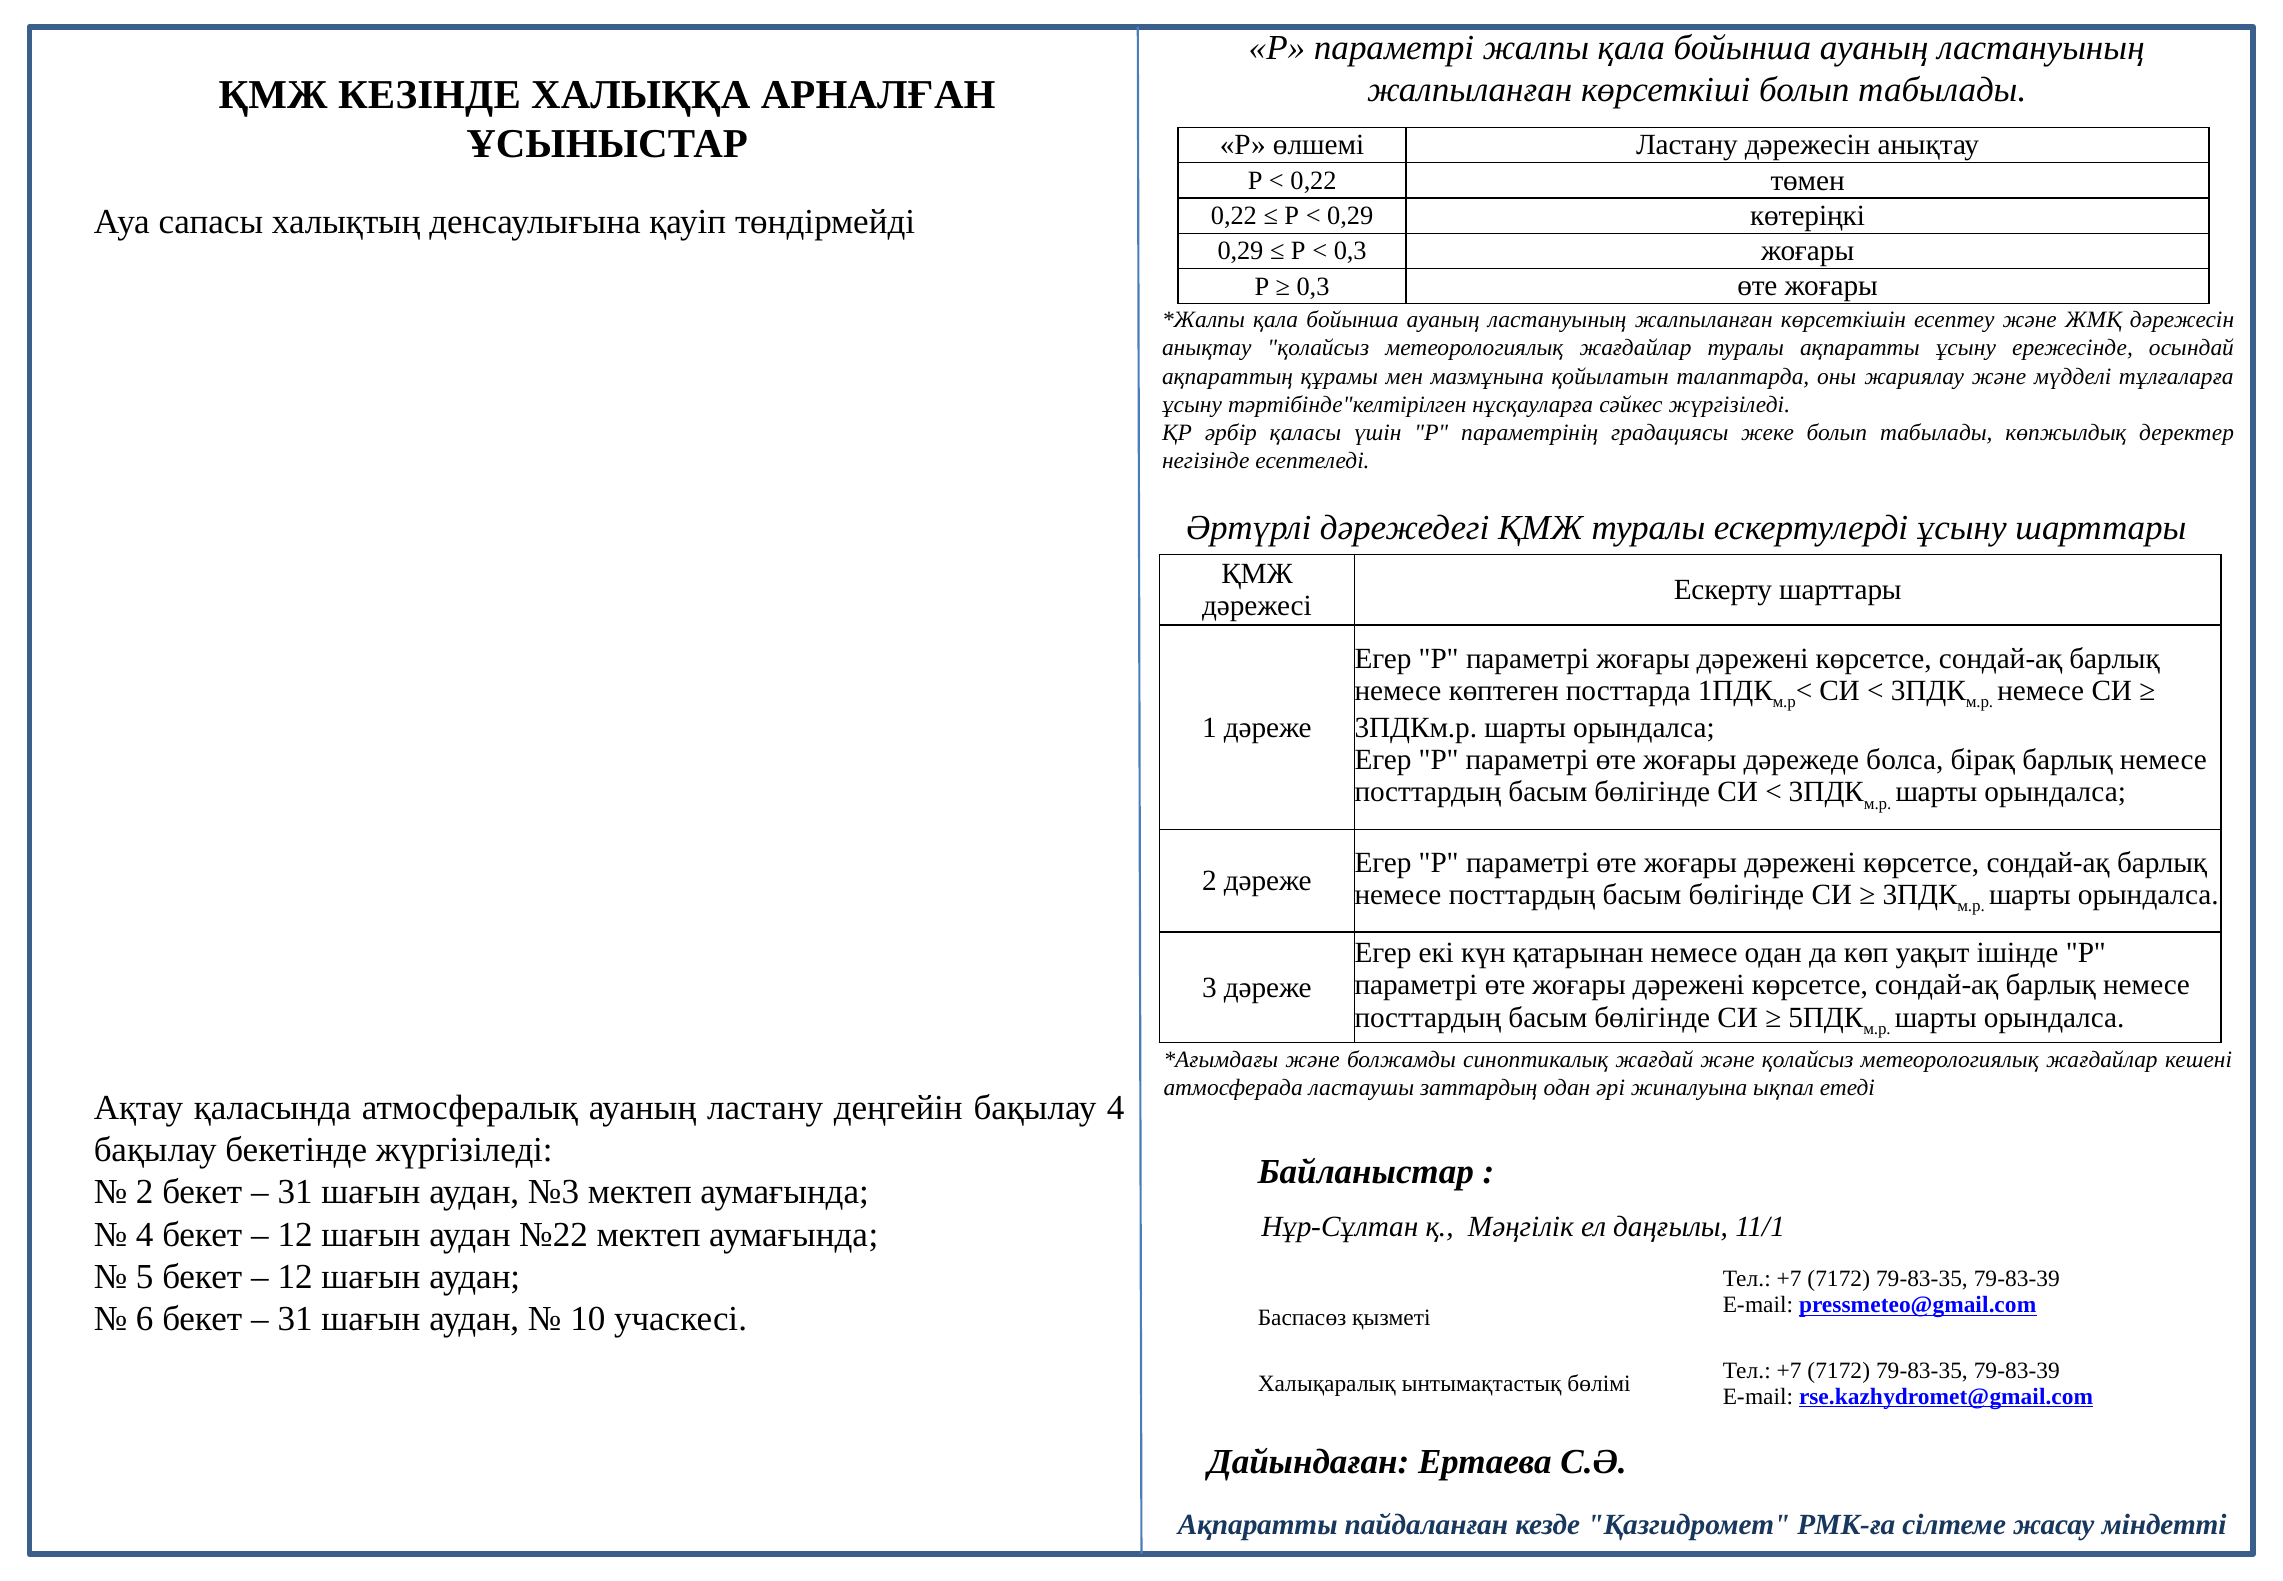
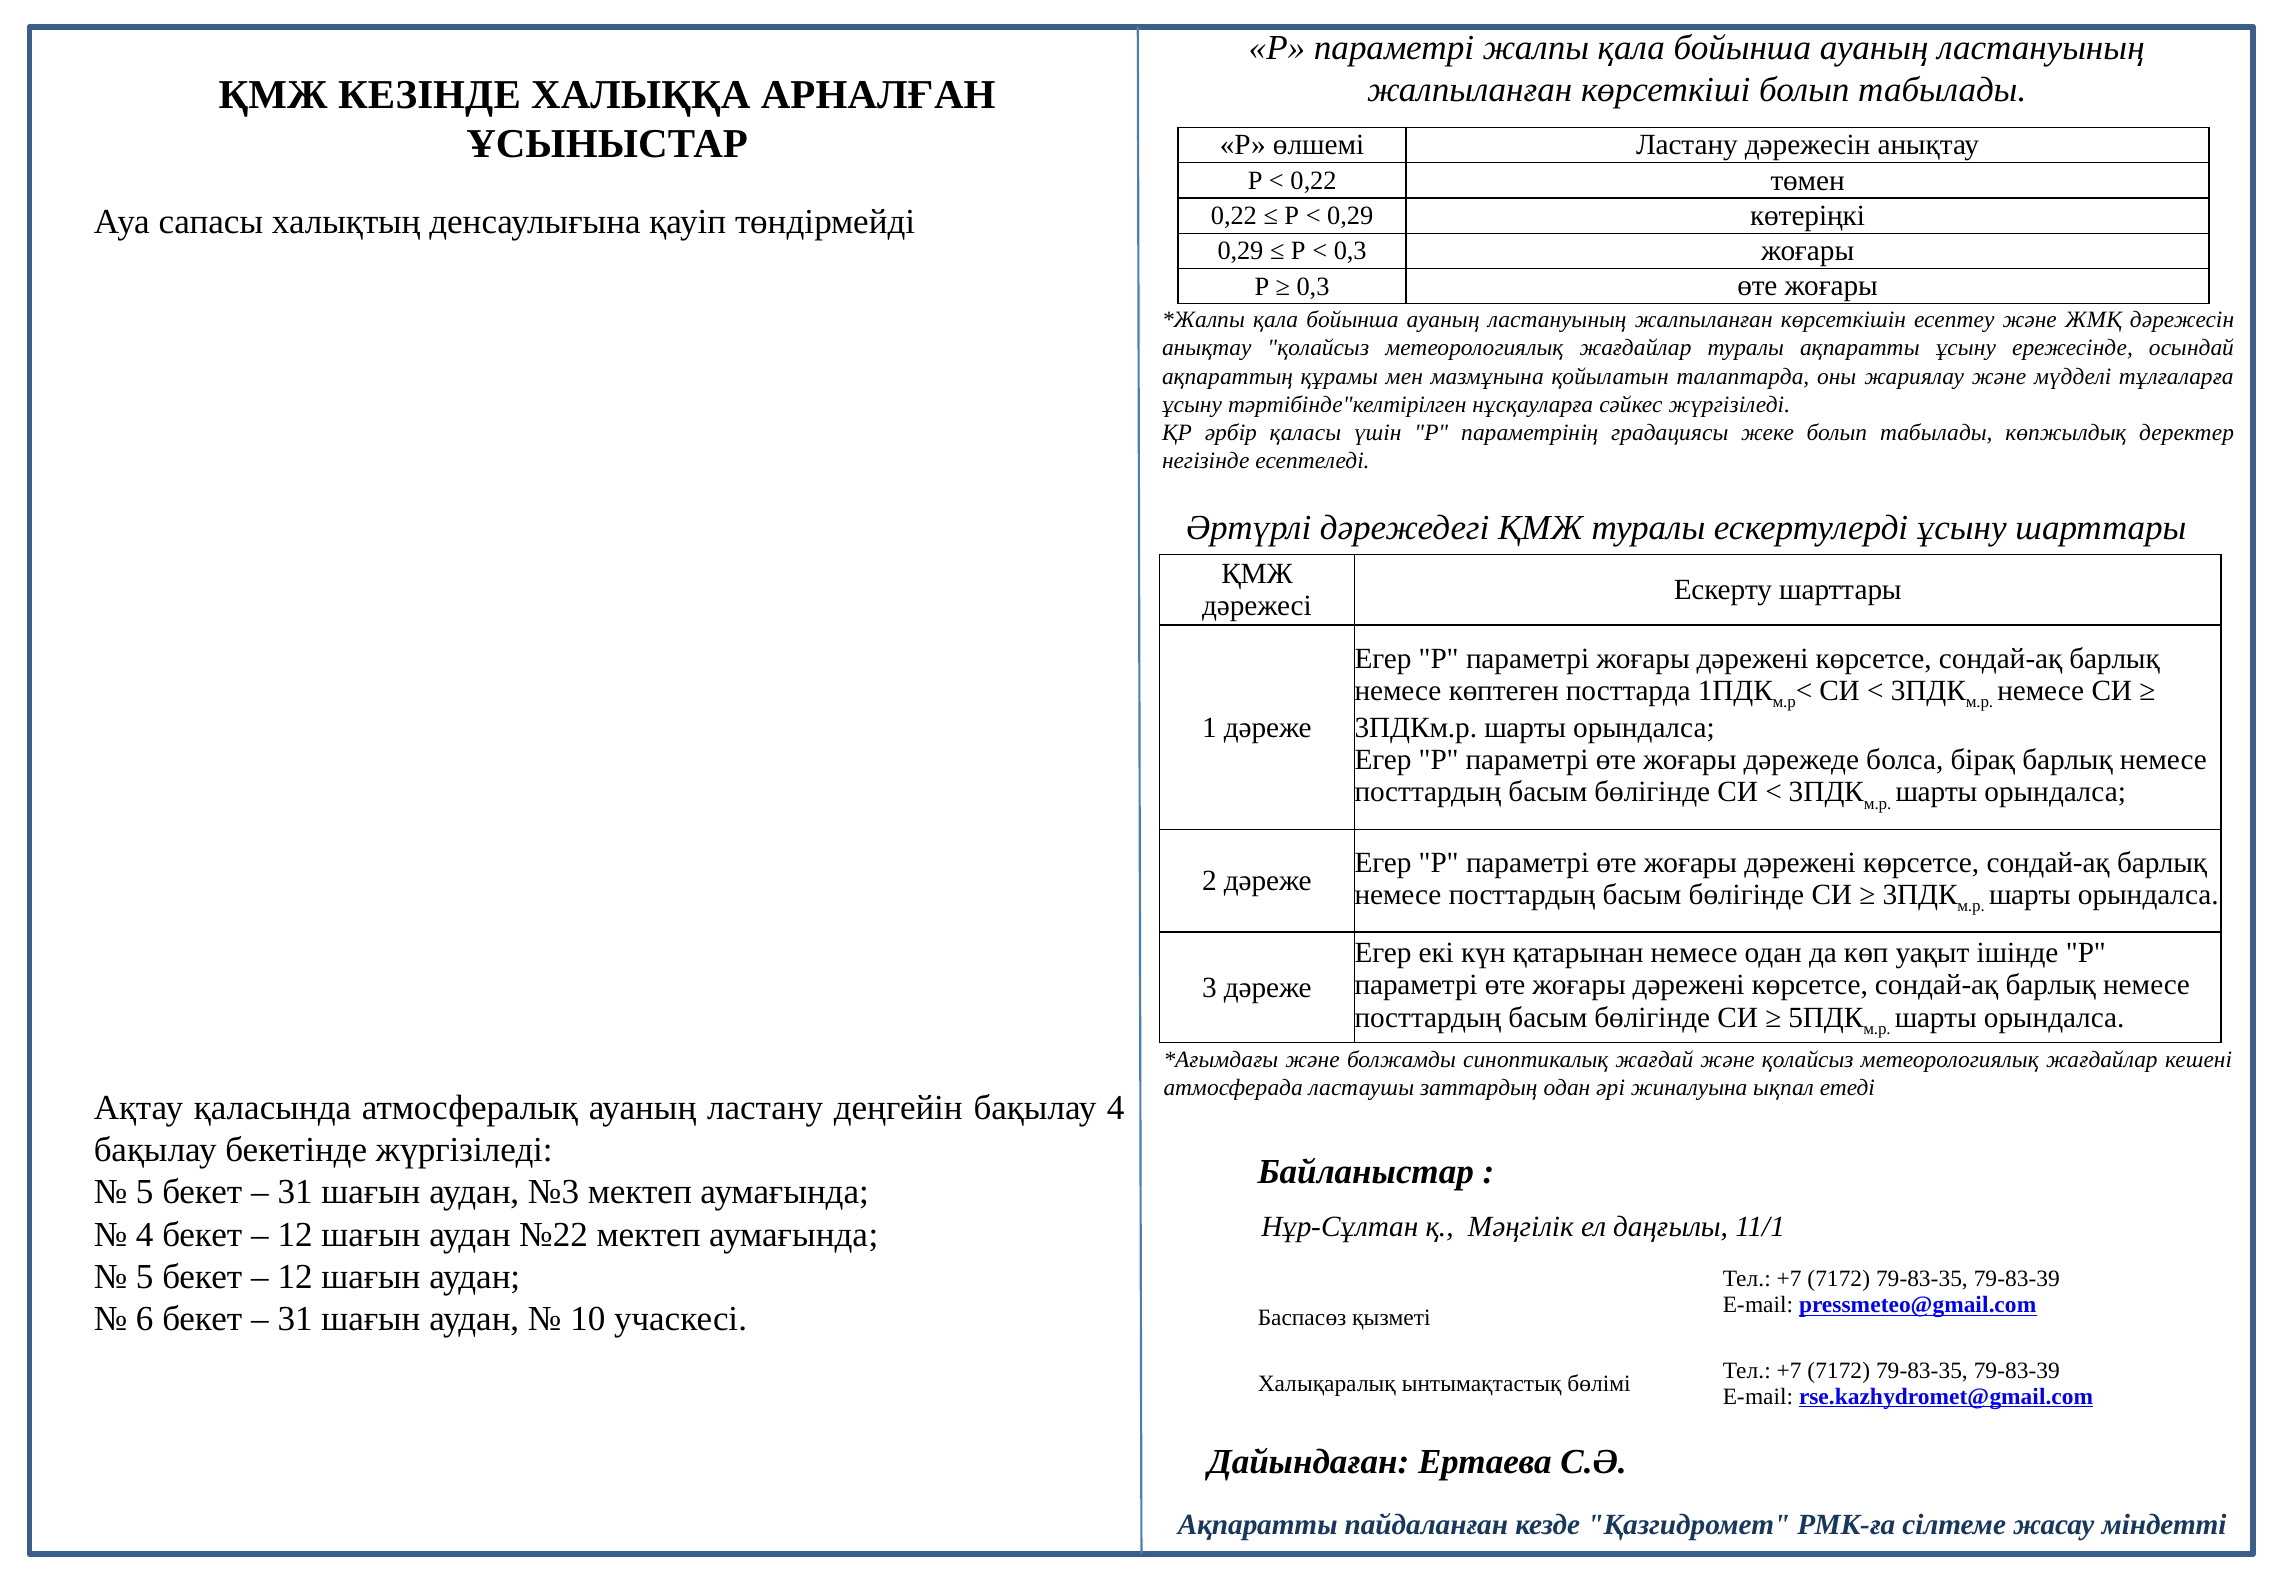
2 at (145, 1192): 2 -> 5
